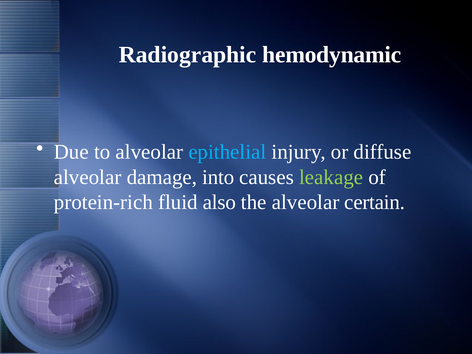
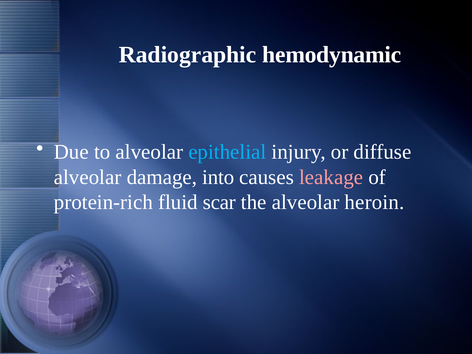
leakage colour: light green -> pink
also: also -> scar
certain: certain -> heroin
